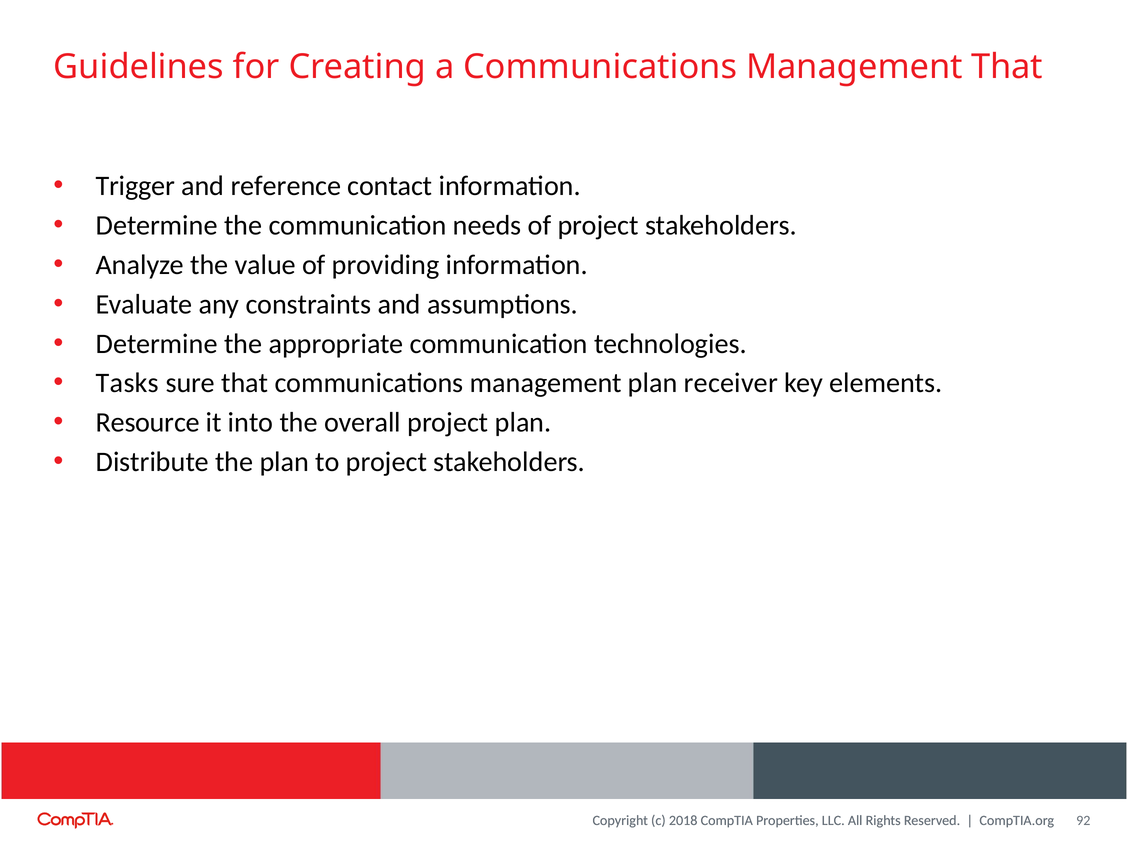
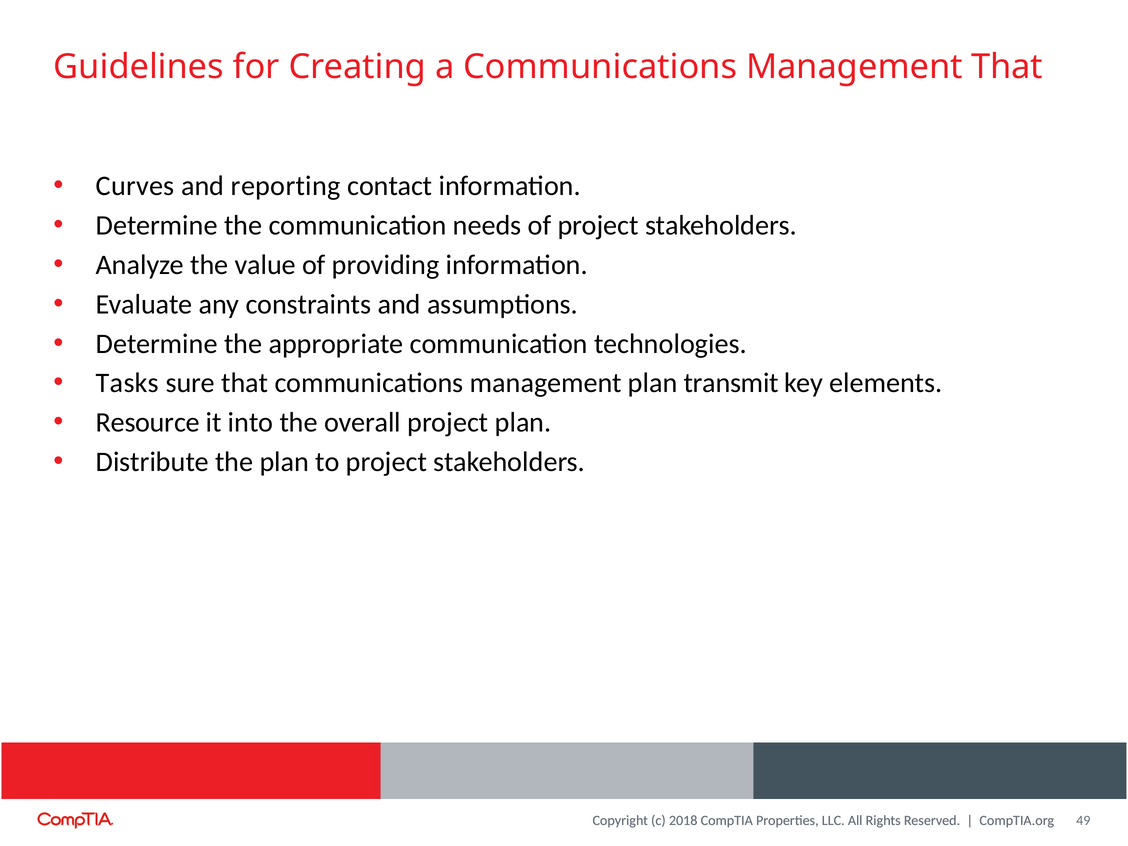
Trigger: Trigger -> Curves
reference: reference -> reporting
receiver: receiver -> transmit
92: 92 -> 49
